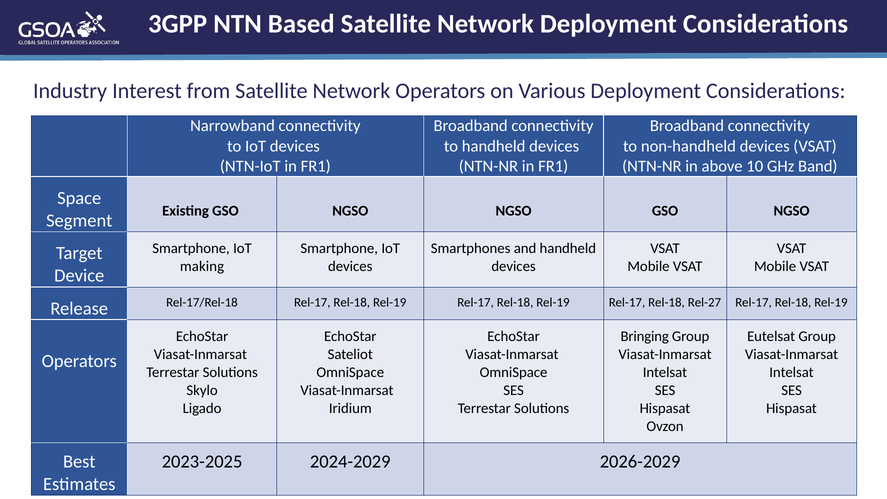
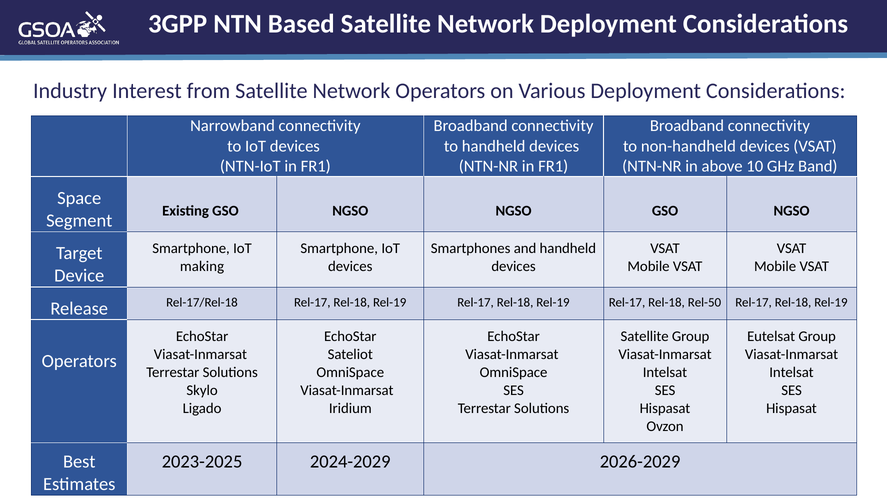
Rel-27: Rel-27 -> Rel-50
Bringing at (645, 336): Bringing -> Satellite
